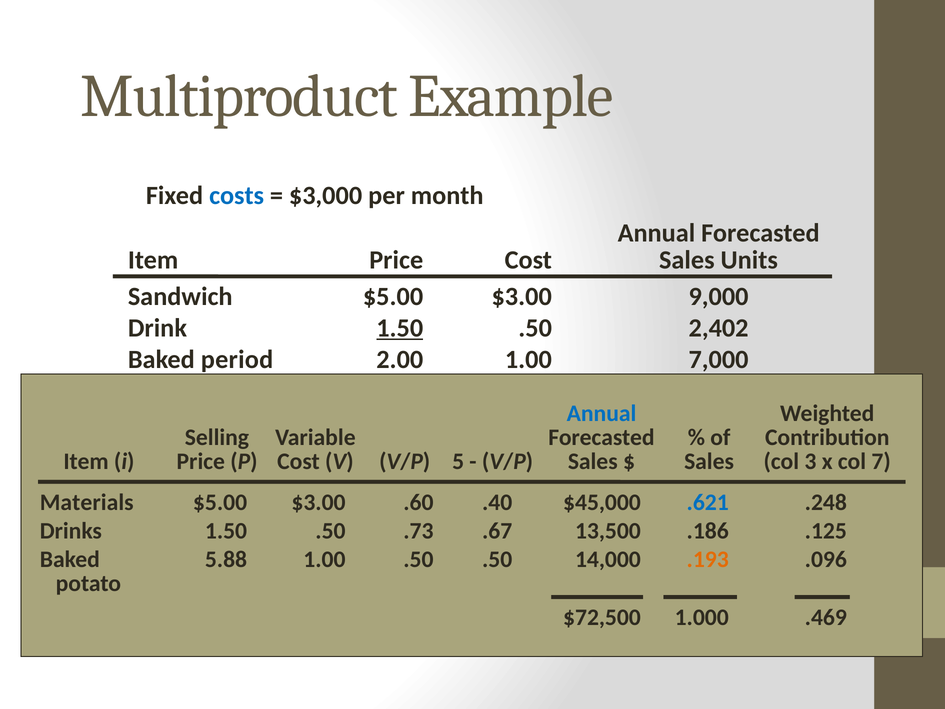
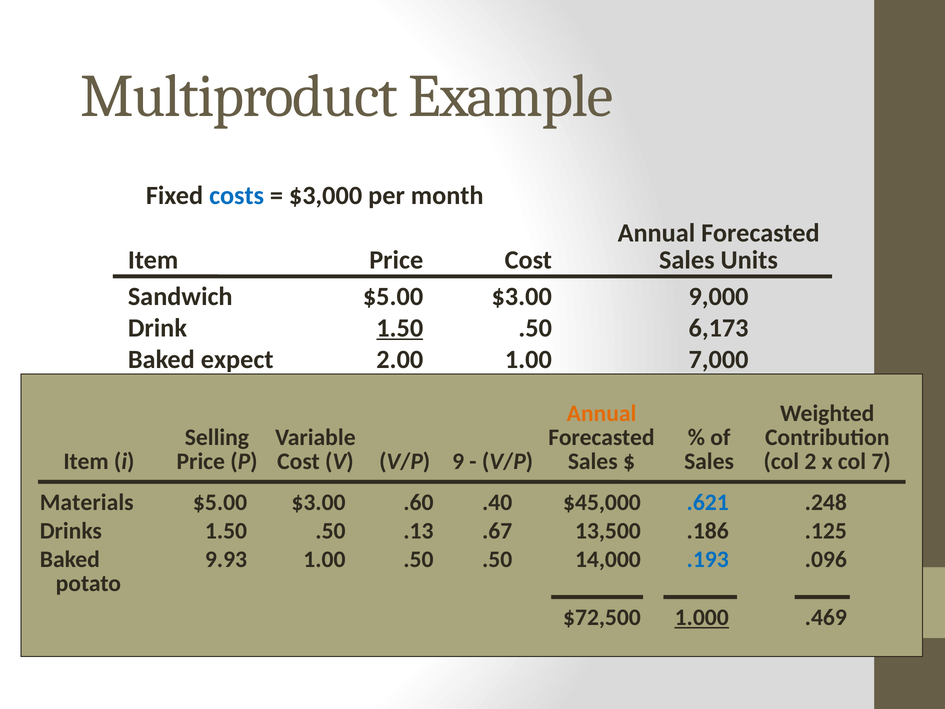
2,402: 2,402 -> 6,173
period: period -> expect
Annual at (602, 413) colour: blue -> orange
5: 5 -> 9
3: 3 -> 2
.73: .73 -> .13
5.88: 5.88 -> 9.93
.193 colour: orange -> blue
1.000 underline: none -> present
